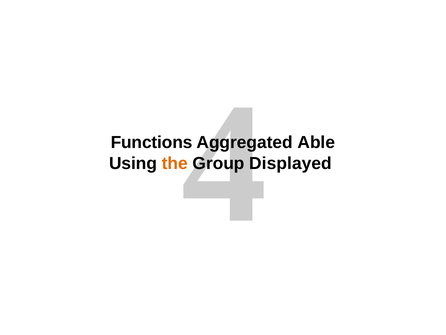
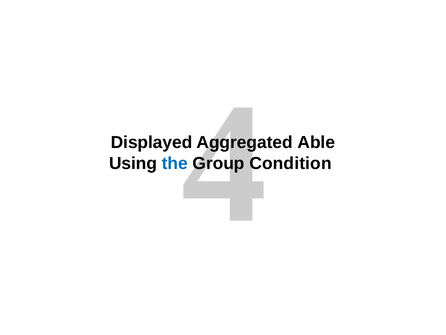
Functions: Functions -> Displayed
the colour: orange -> blue
Displayed: Displayed -> Condition
